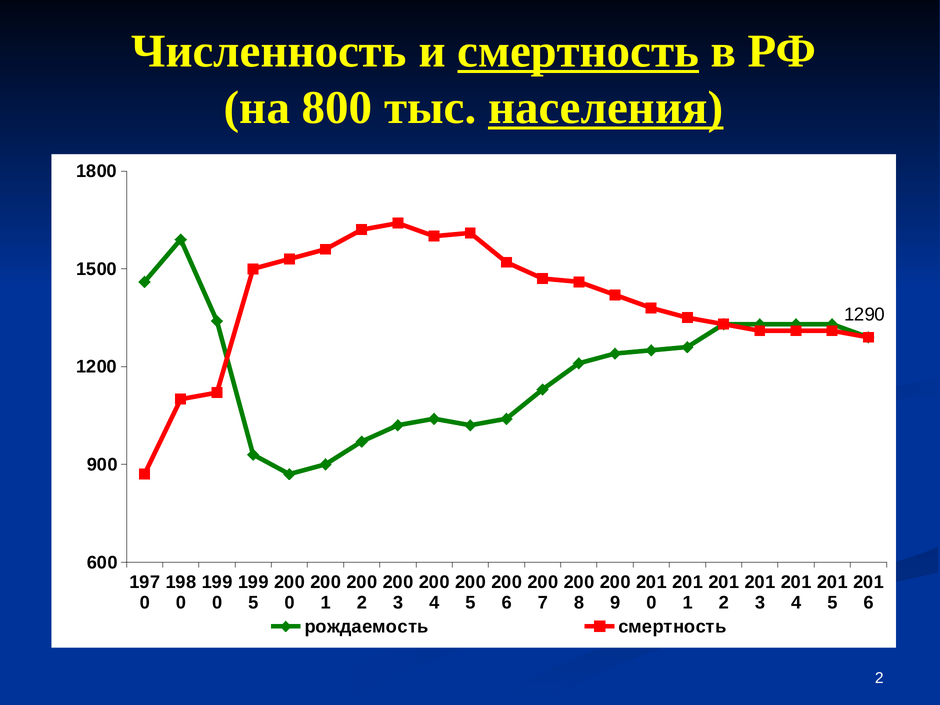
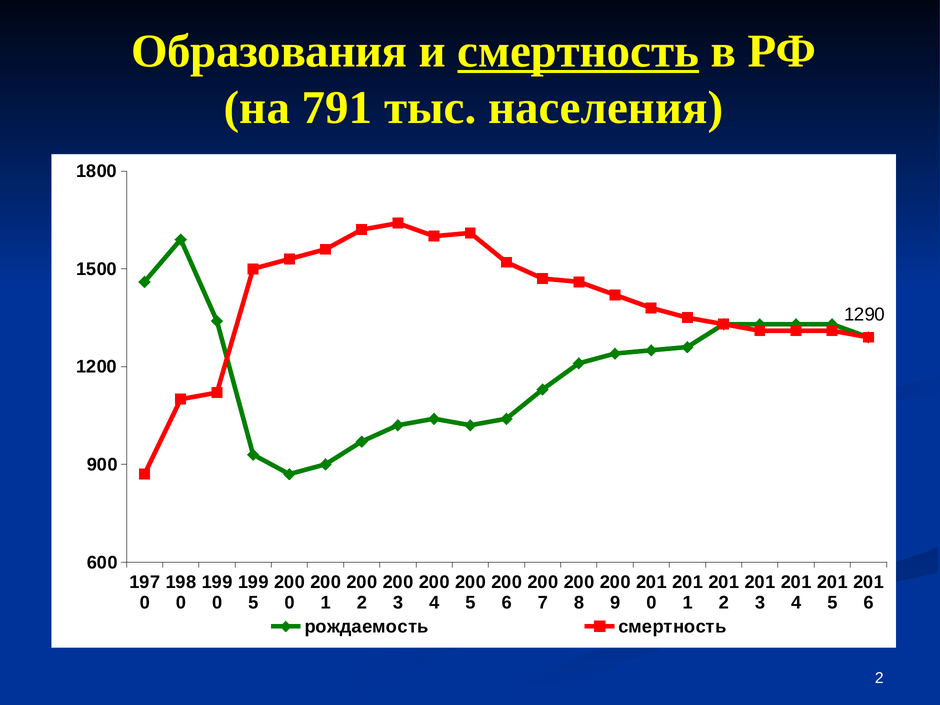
Численность: Численность -> Образования
800: 800 -> 791
населения underline: present -> none
